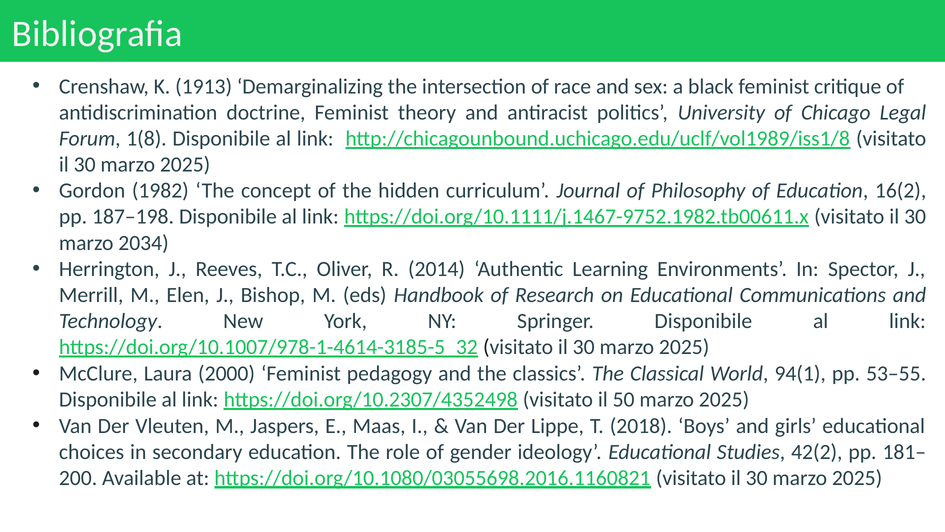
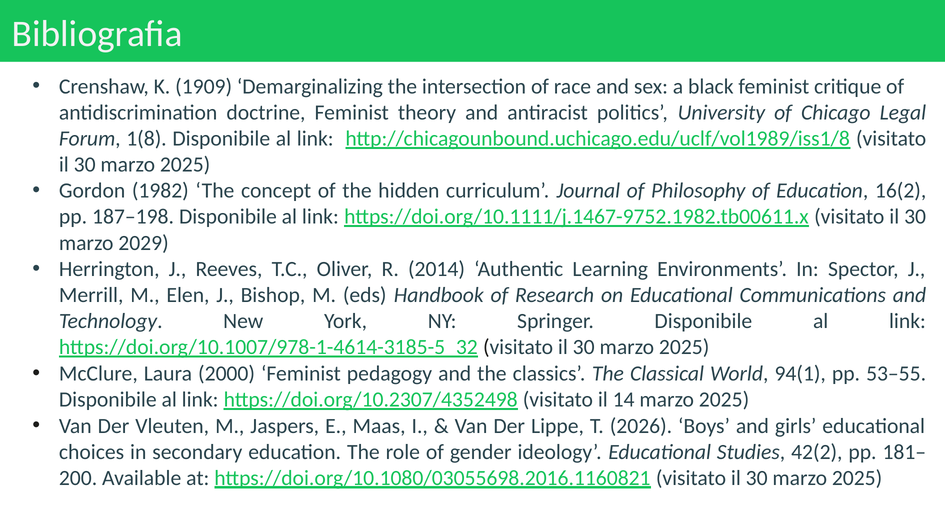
1913: 1913 -> 1909
2034: 2034 -> 2029
50: 50 -> 14
2018: 2018 -> 2026
